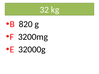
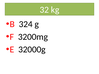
820: 820 -> 324
